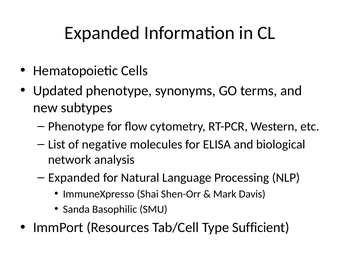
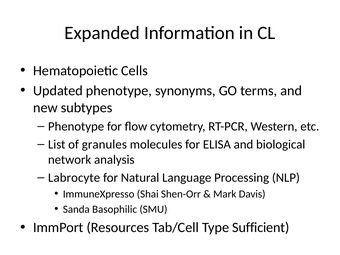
negative: negative -> granules
Expanded at (74, 178): Expanded -> Labrocyte
